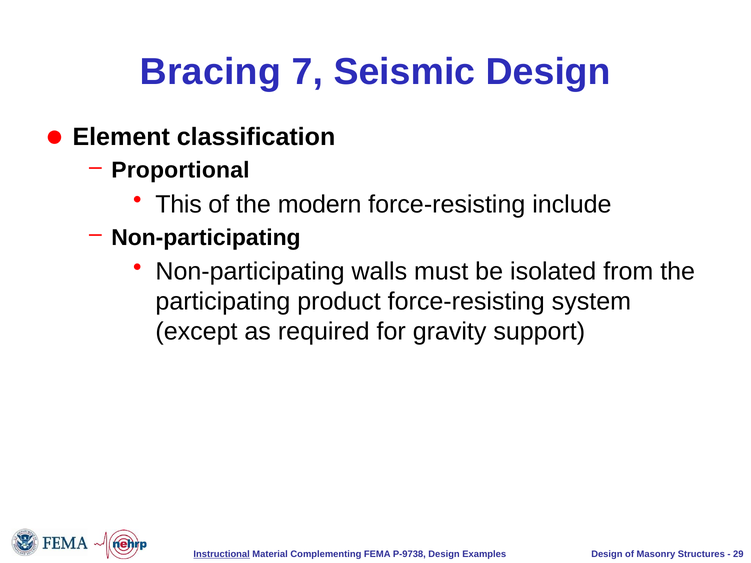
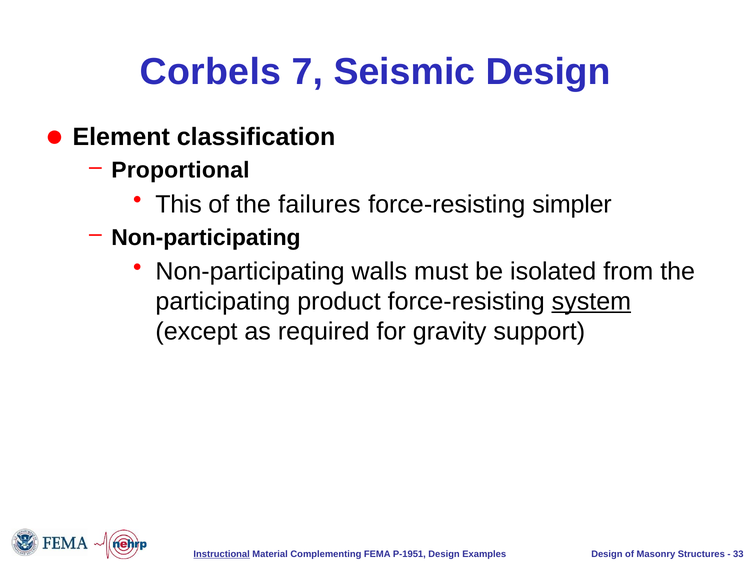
Bracing: Bracing -> Corbels
modern: modern -> failures
include: include -> simpler
system underline: none -> present
P-9738: P-9738 -> P-1951
29: 29 -> 33
